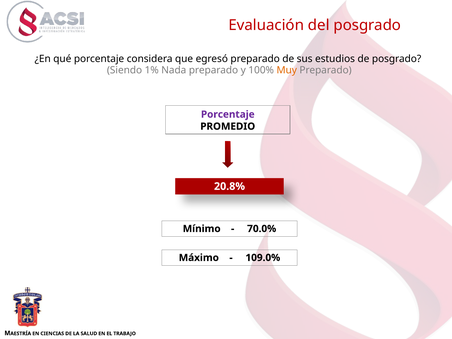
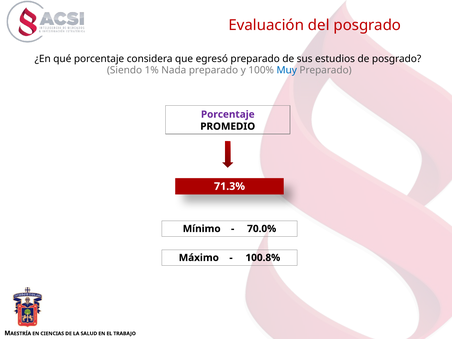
Muy colour: orange -> blue
20.8%: 20.8% -> 71.3%
109.0%: 109.0% -> 100.8%
